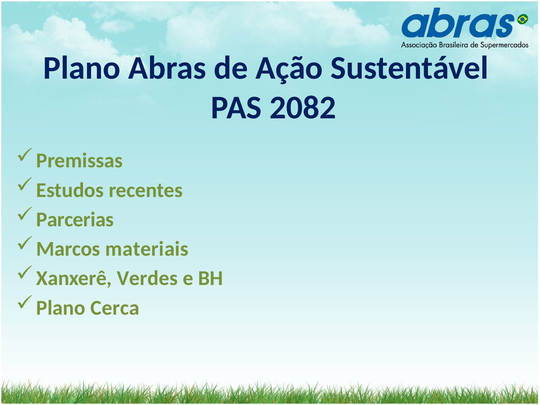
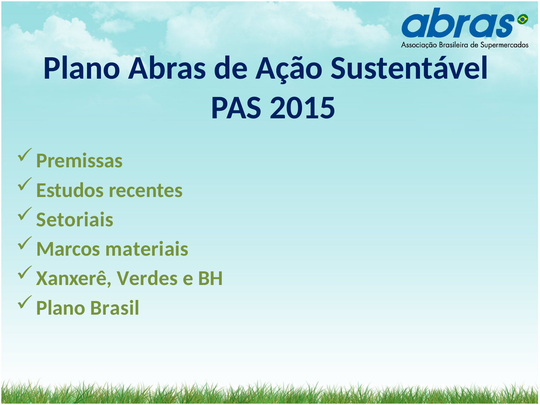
2082: 2082 -> 2015
Parcerias: Parcerias -> Setoriais
Cerca: Cerca -> Brasil
